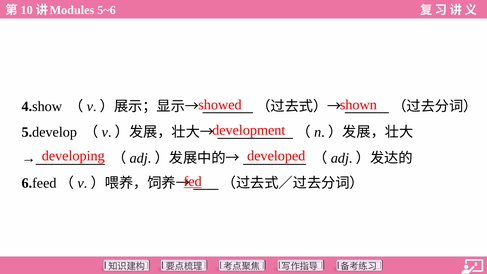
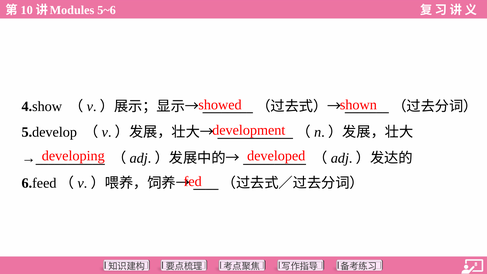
fed underline: present -> none
